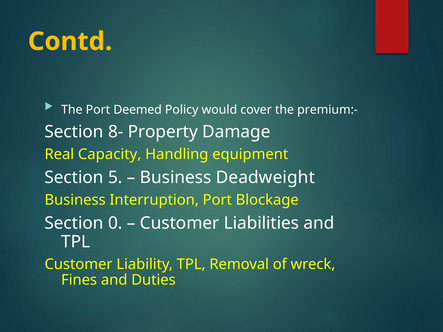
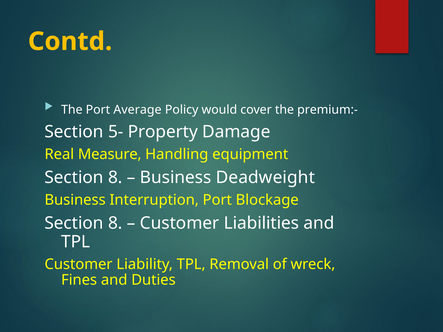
Deemed: Deemed -> Average
8-: 8- -> 5-
Capacity: Capacity -> Measure
5 at (115, 178): 5 -> 8
0 at (115, 223): 0 -> 8
